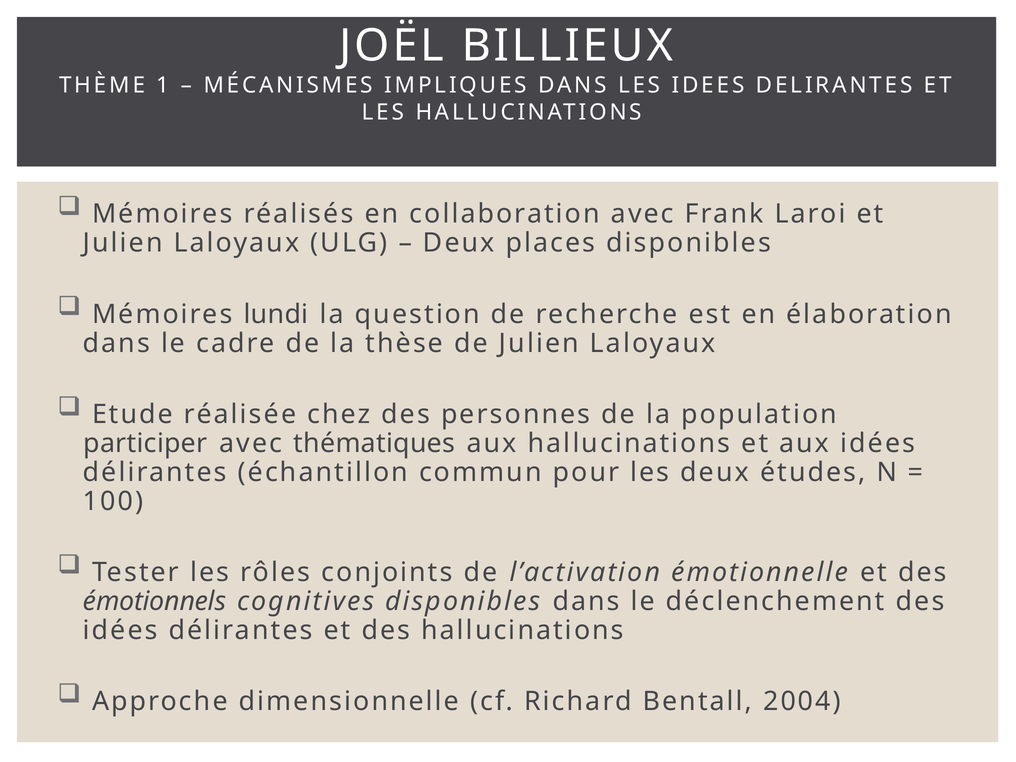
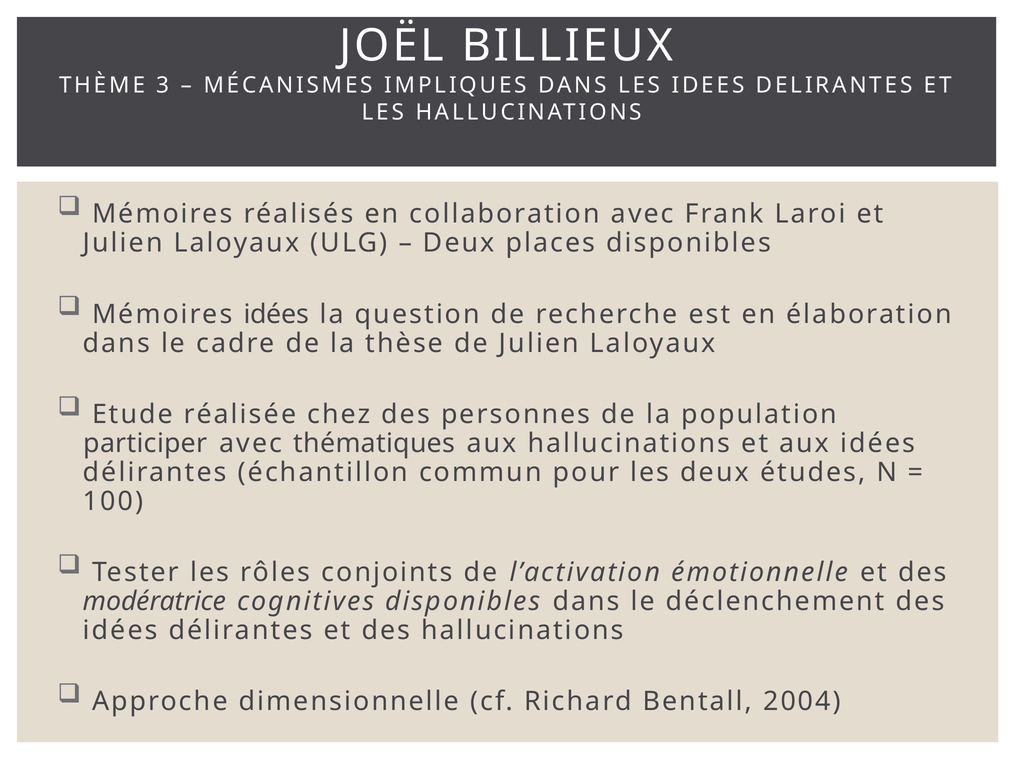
1: 1 -> 3
Mémoires lundi: lundi -> idées
émotionnels: émotionnels -> modératrice
